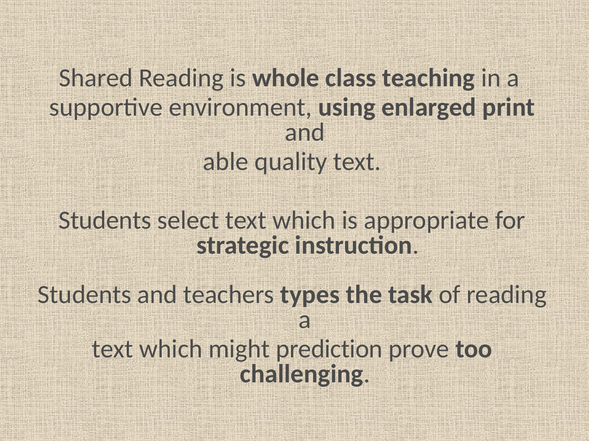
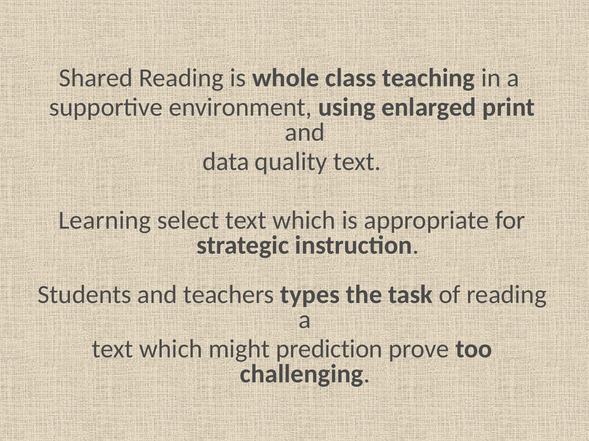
able: able -> data
Students at (105, 220): Students -> Learning
